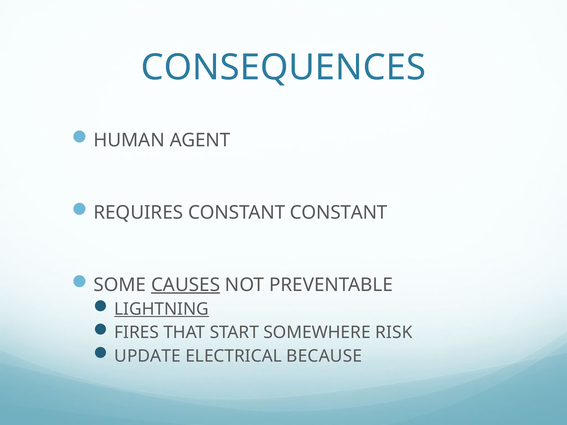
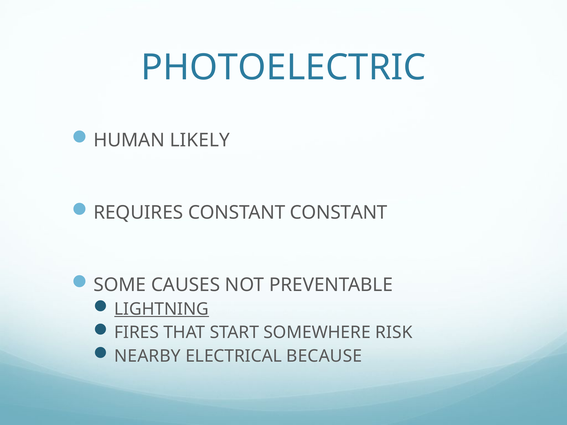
CONSEQUENCES: CONSEQUENCES -> PHOTOELECTRIC
AGENT: AGENT -> LIKELY
CAUSES underline: present -> none
UPDATE: UPDATE -> NEARBY
